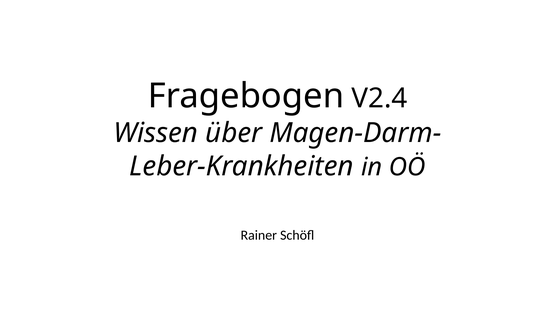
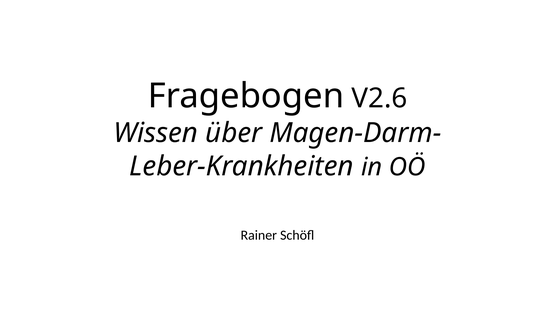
V2.4: V2.4 -> V2.6
